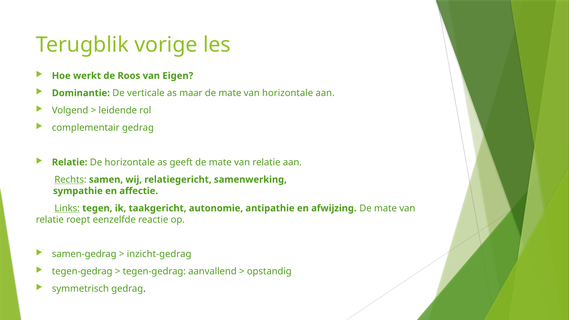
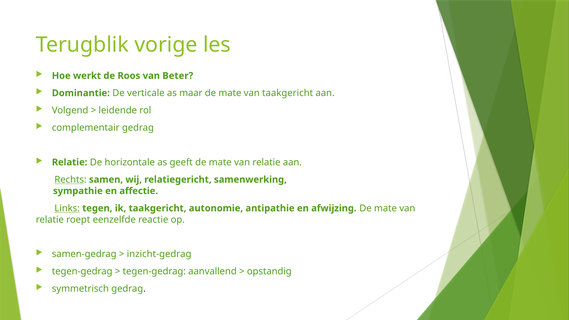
Eigen: Eigen -> Beter
van horizontale: horizontale -> taakgericht
